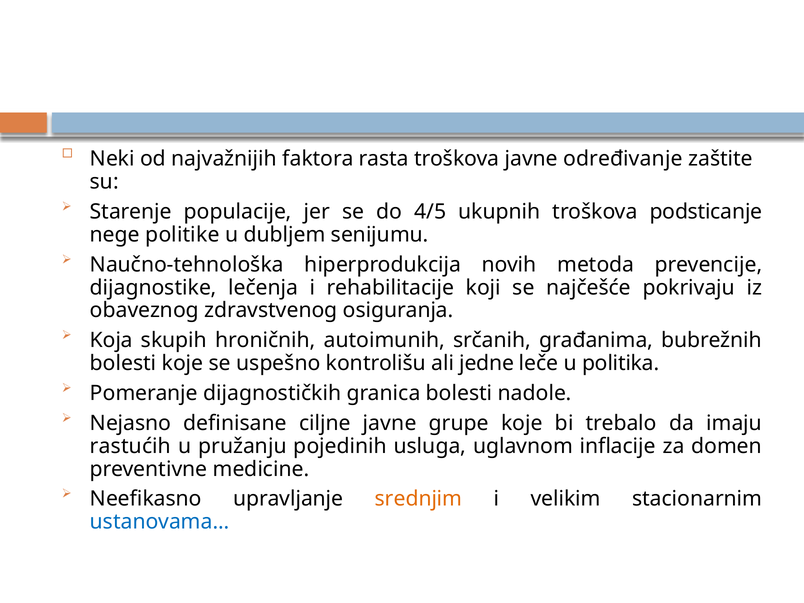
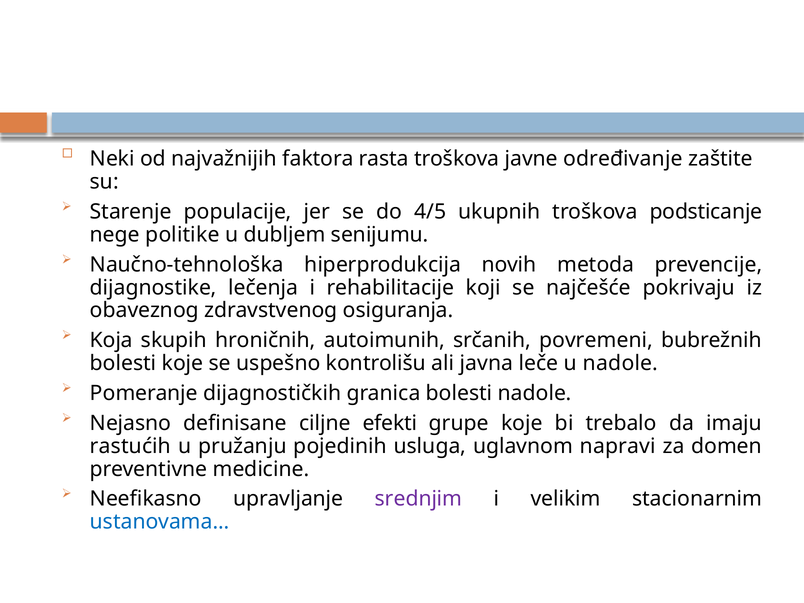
građanima: građanima -> povremeni
jedne: jedne -> javna
u politika: politika -> nadole
ciljne javne: javne -> efekti
inflacije: inflacije -> napravi
srednjim colour: orange -> purple
